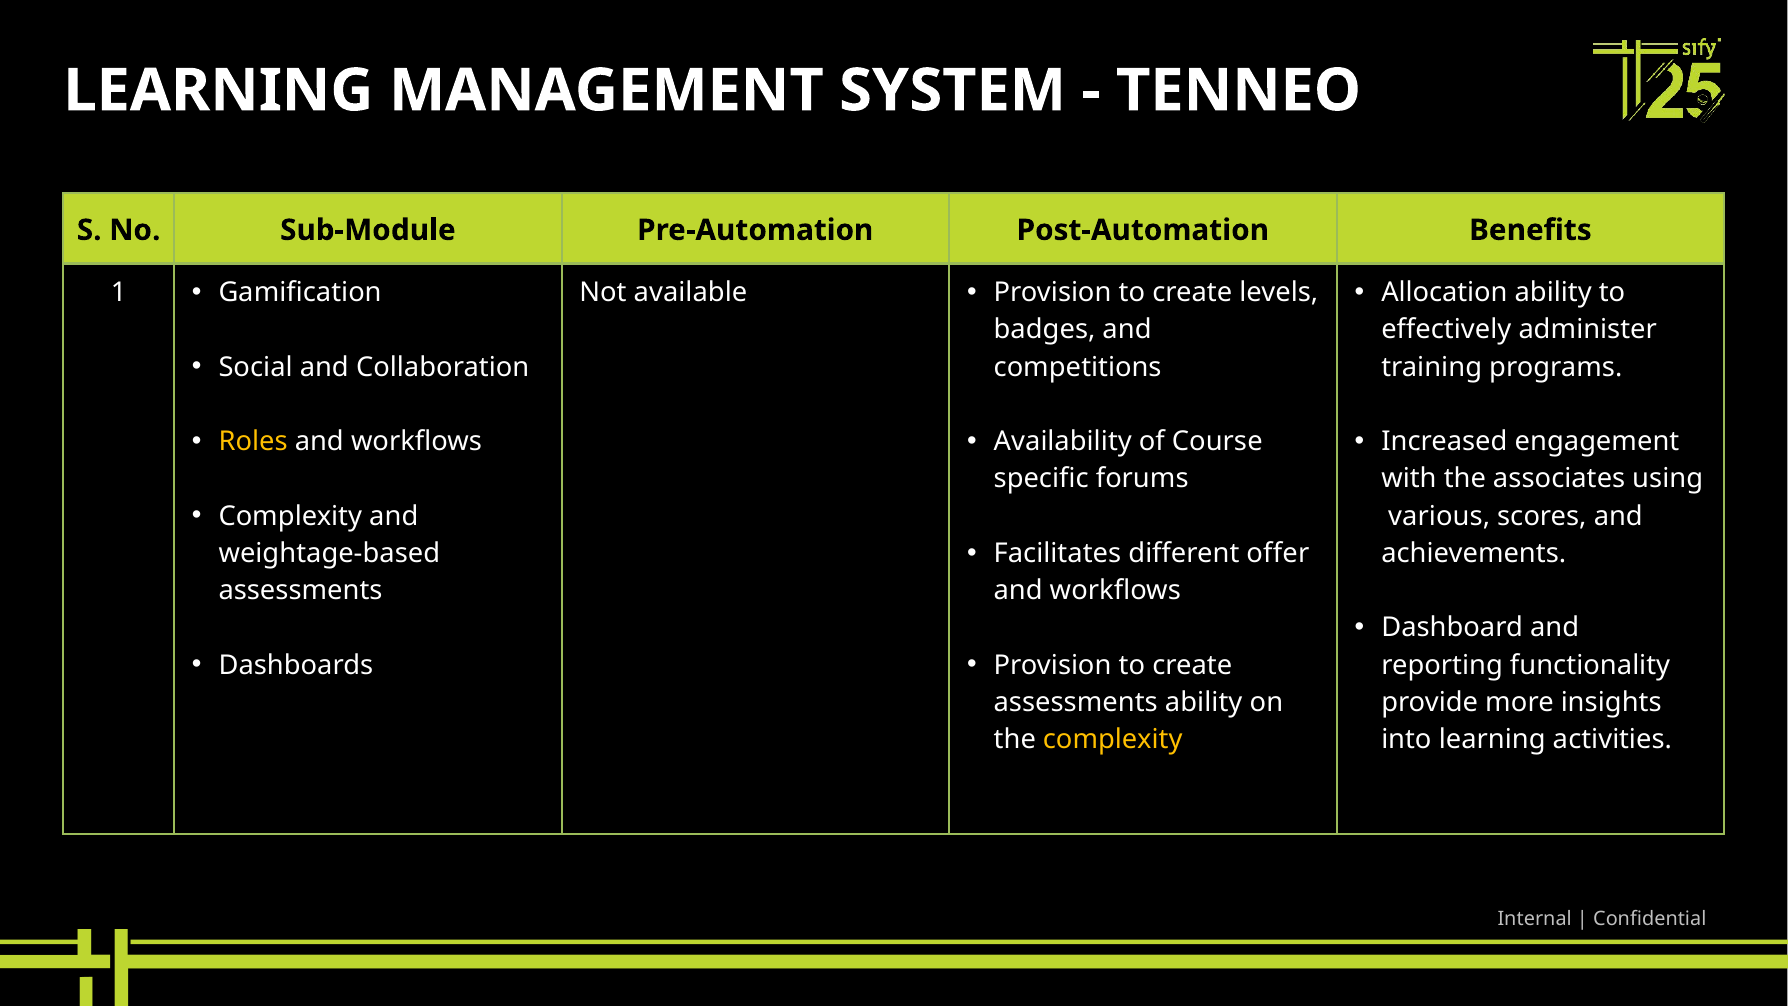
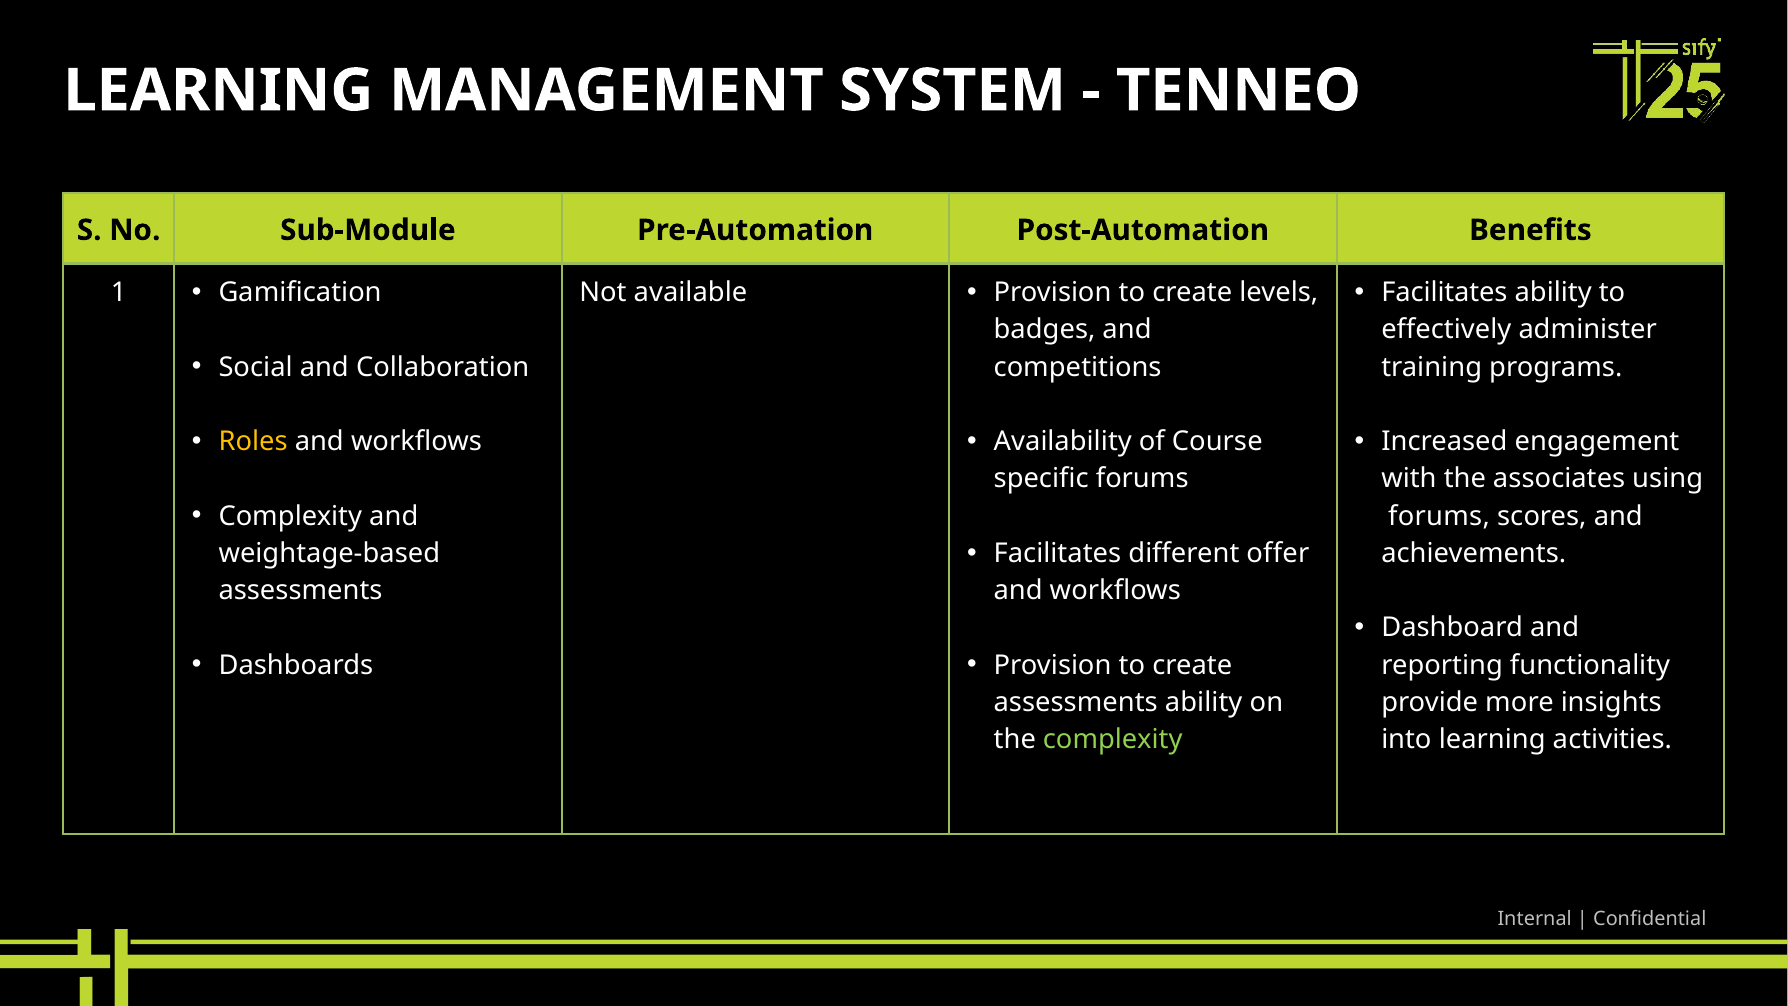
Allocation at (1444, 293): Allocation -> Facilitates
various at (1439, 516): various -> forums
complexity at (1113, 739) colour: yellow -> light green
